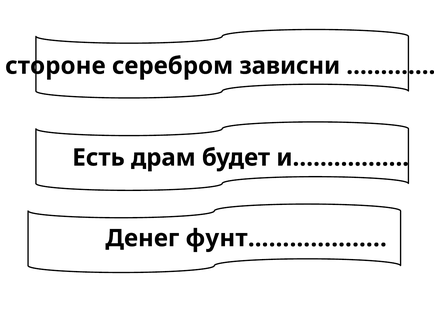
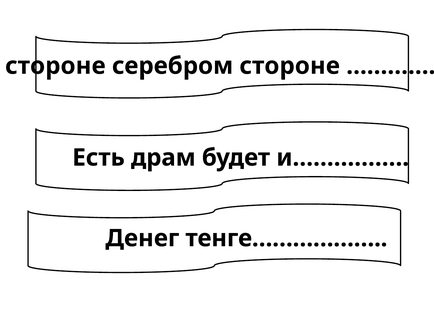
серебром зависни: зависни -> стороне
фунт………………: фунт……………… -> тенге………………
